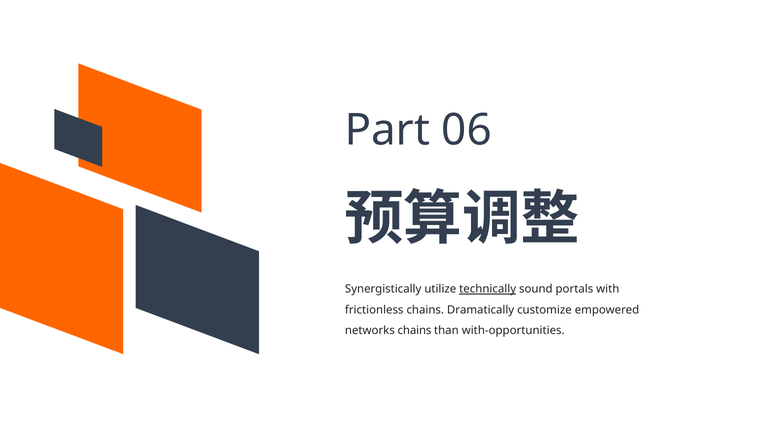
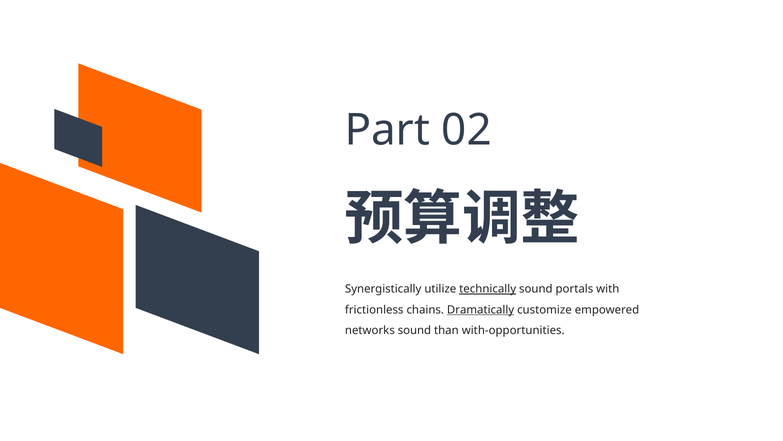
06: 06 -> 02
Dramatically underline: none -> present
networks chains: chains -> sound
